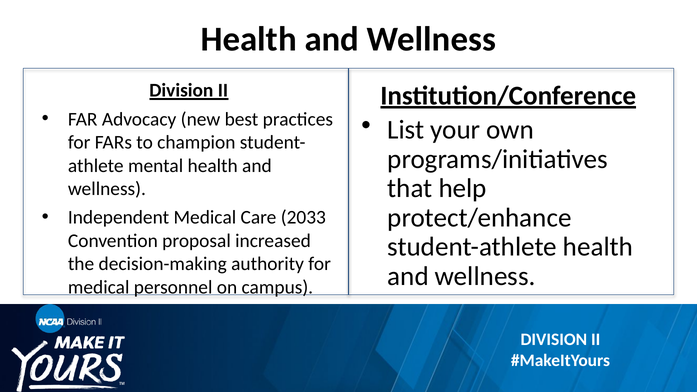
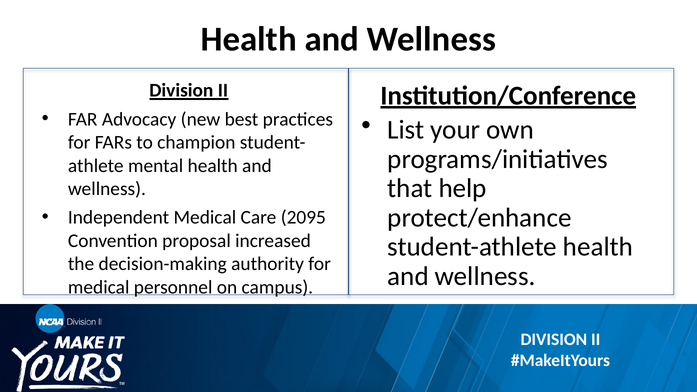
2033: 2033 -> 2095
